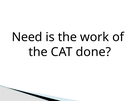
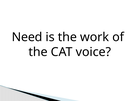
done: done -> voice
